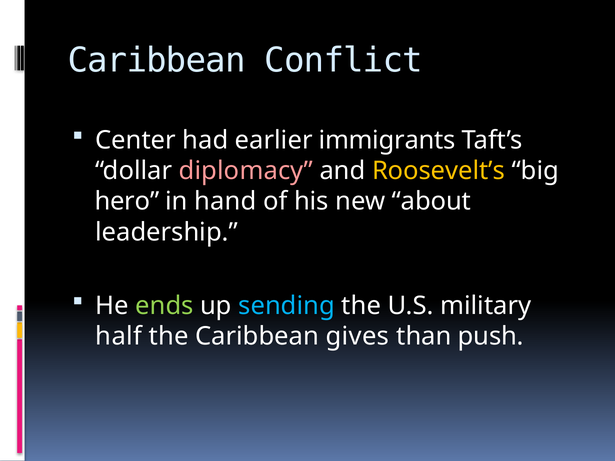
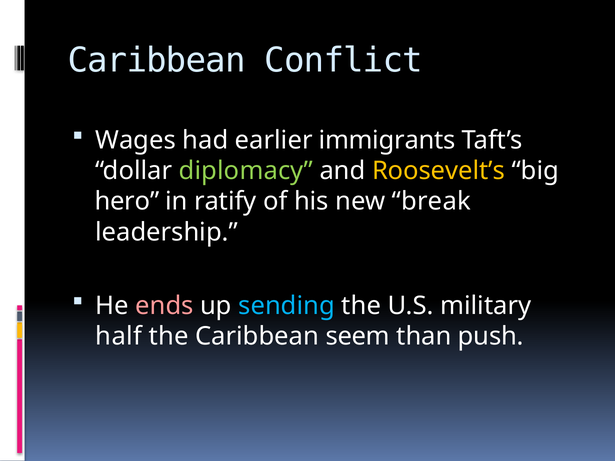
Center: Center -> Wages
diplomacy colour: pink -> light green
hand: hand -> ratify
about: about -> break
ends colour: light green -> pink
gives: gives -> seem
